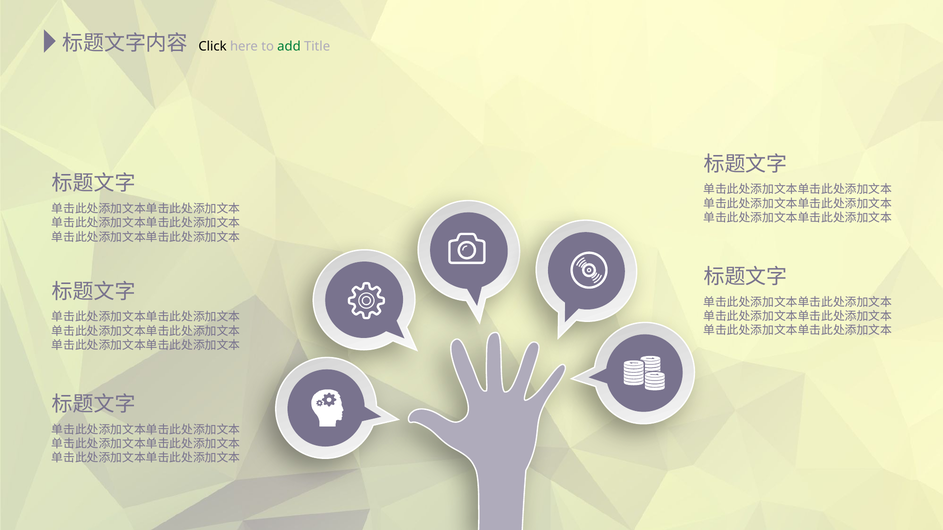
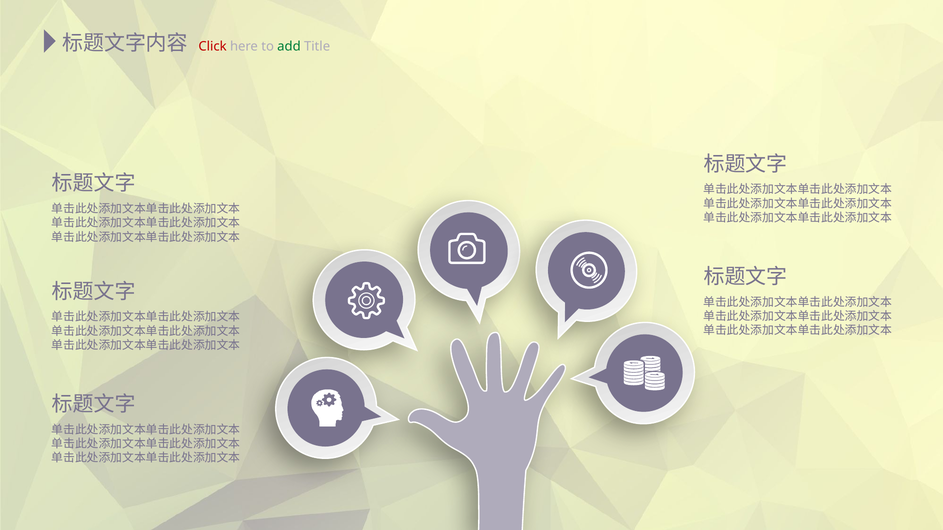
Click colour: black -> red
